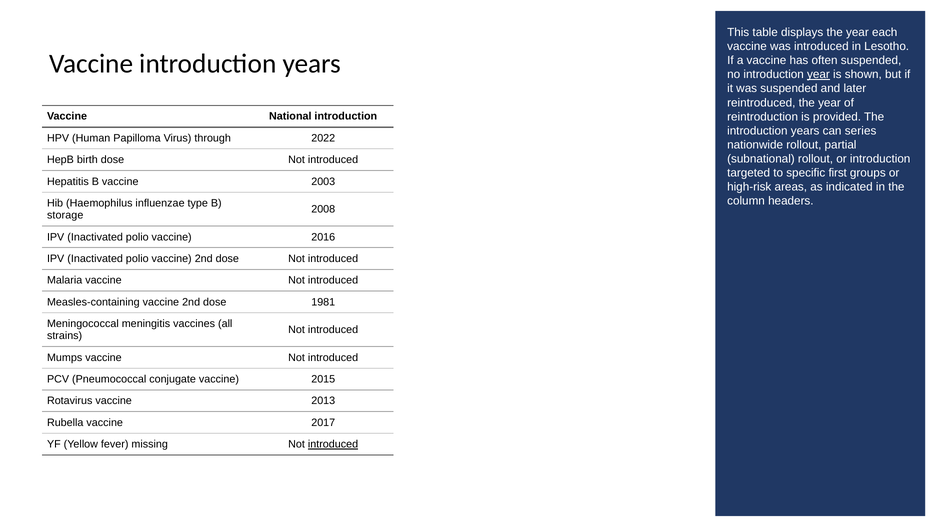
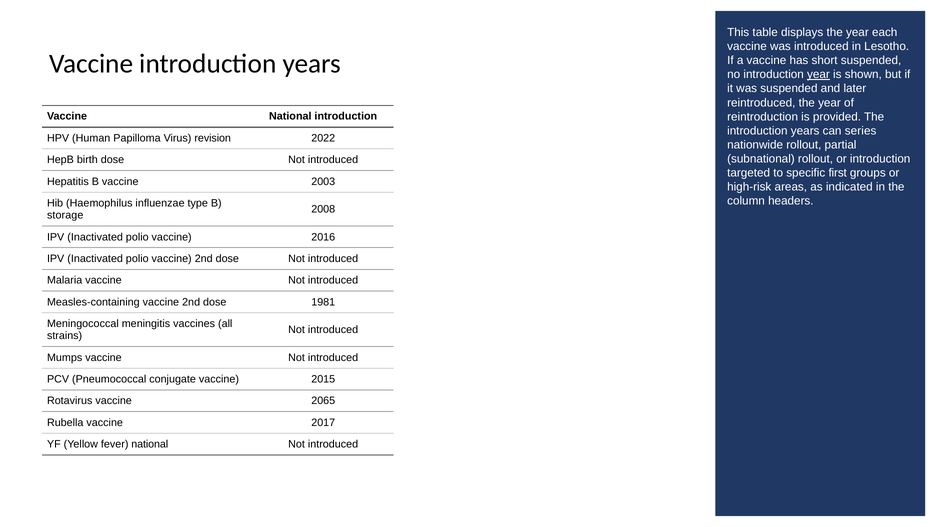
often: often -> short
Virus through: through -> revision
2013: 2013 -> 2065
fever missing: missing -> national
introduced at (333, 444) underline: present -> none
